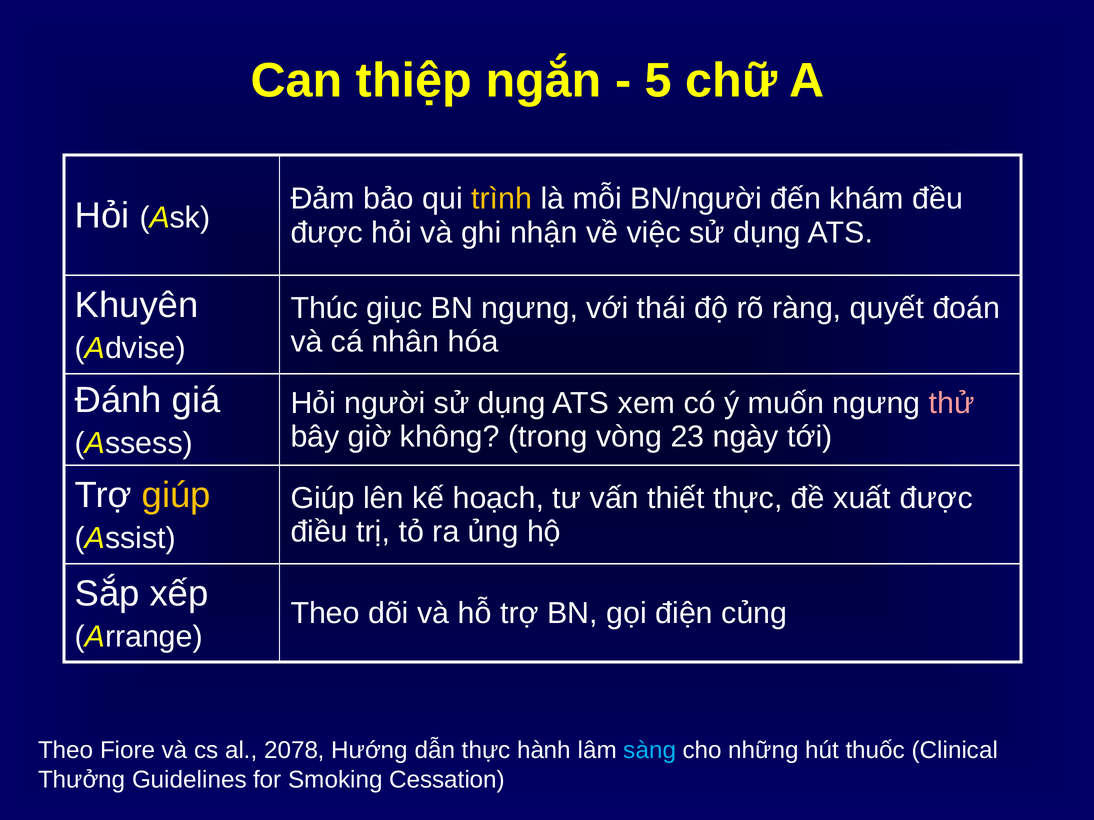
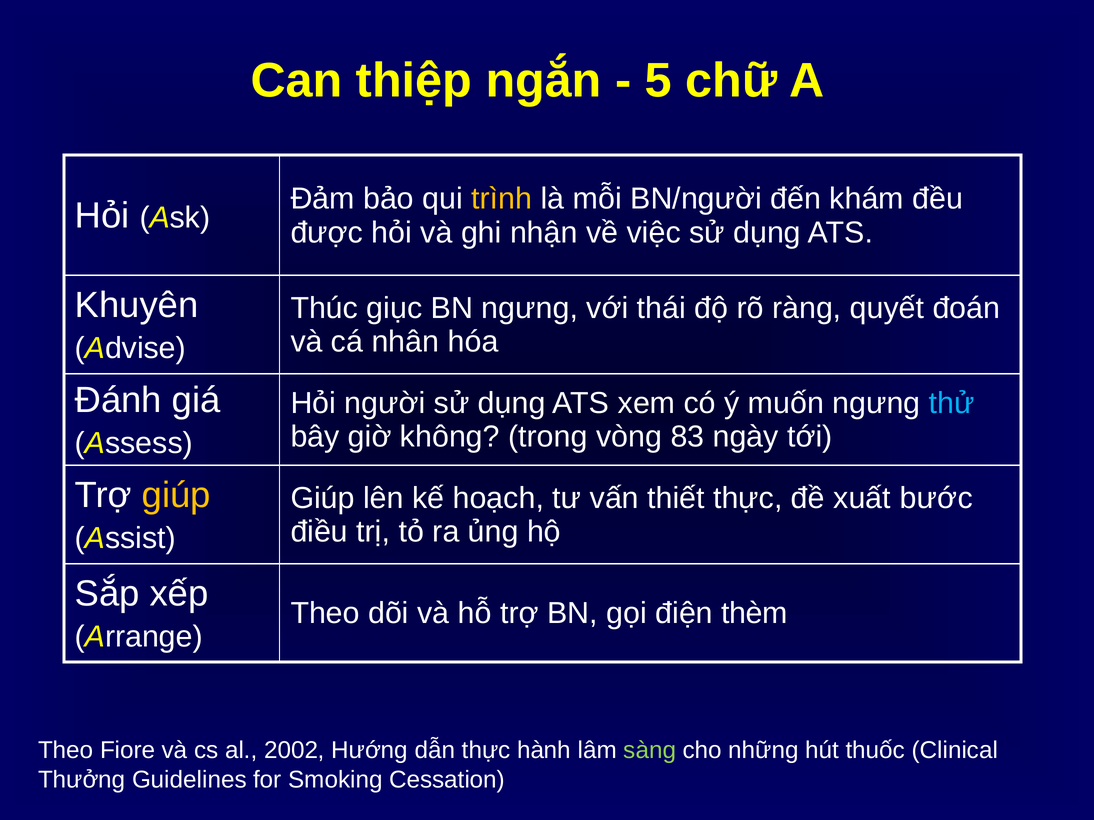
thử colour: pink -> light blue
23: 23 -> 83
xuất được: được -> bước
củng: củng -> thèm
2078: 2078 -> 2002
sàng colour: light blue -> light green
